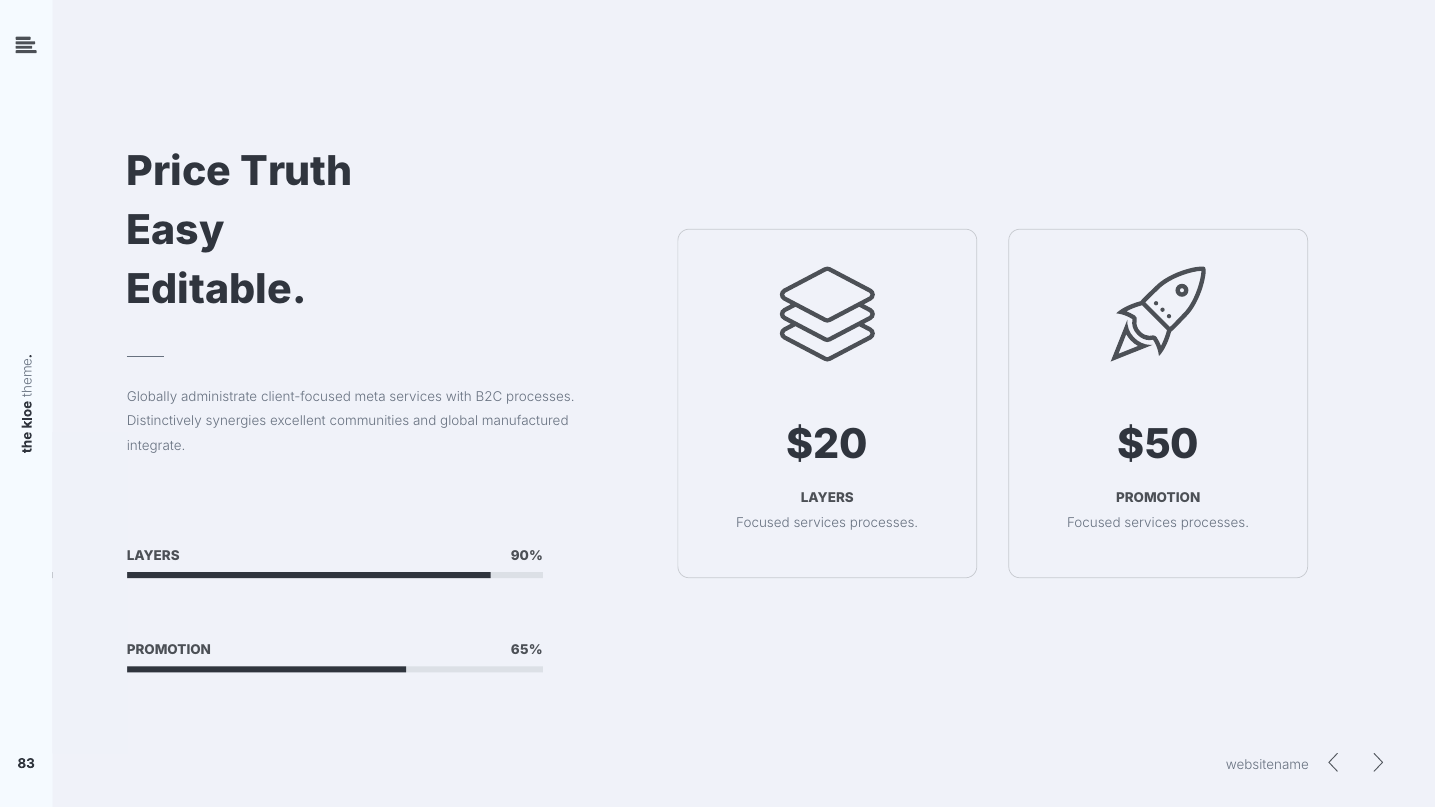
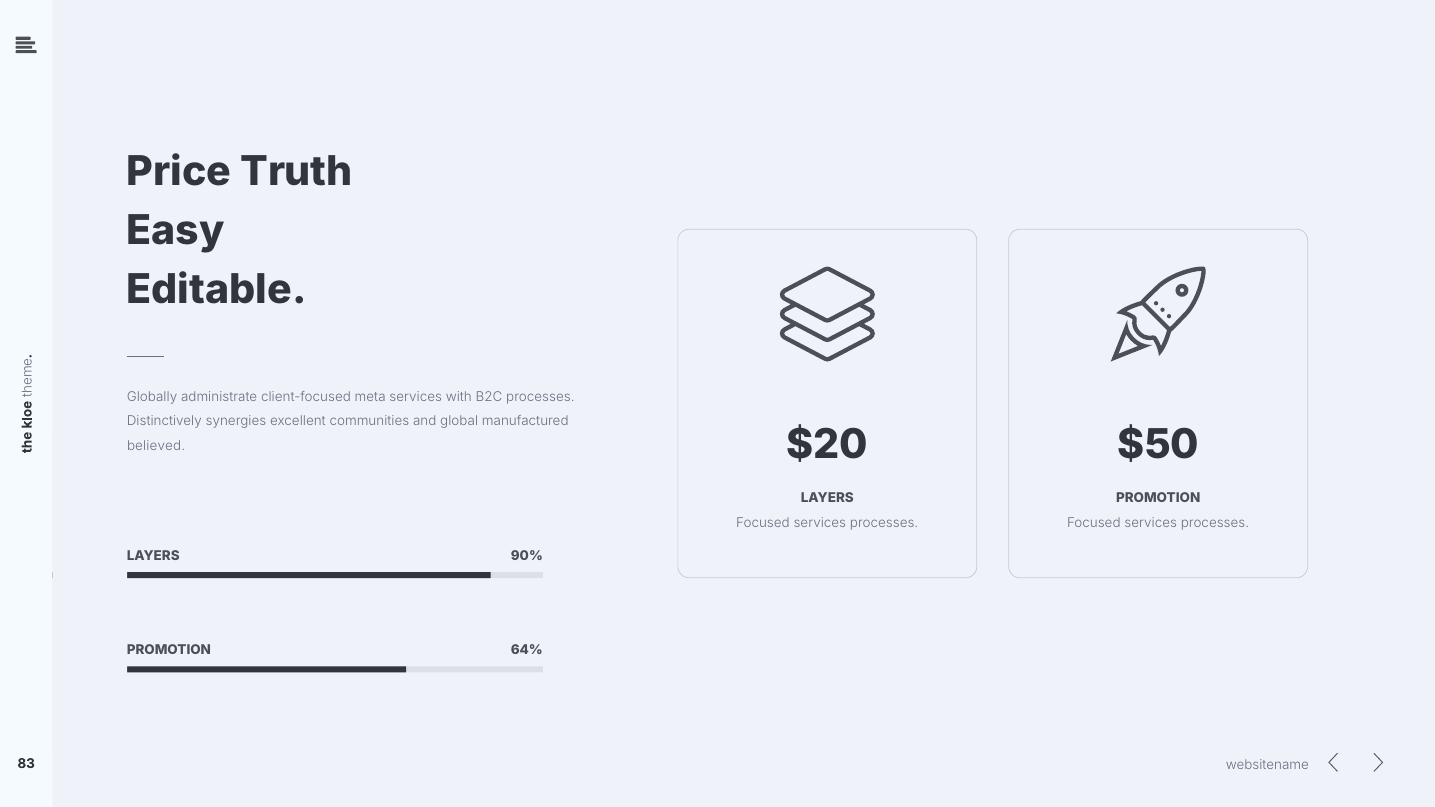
integrate: integrate -> believed
65%: 65% -> 64%
